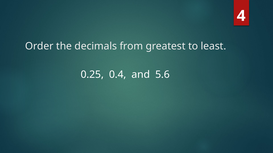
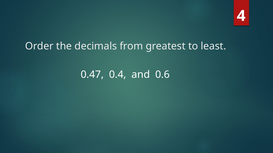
0.25: 0.25 -> 0.47
5.6: 5.6 -> 0.6
